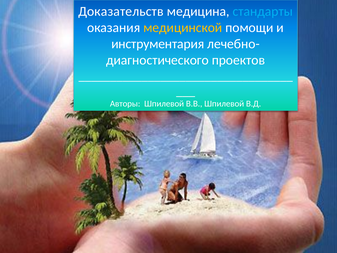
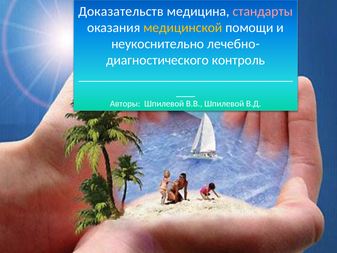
стандарты colour: light blue -> pink
инструментария: инструментария -> неукоснительно
проектов: проектов -> контроль
